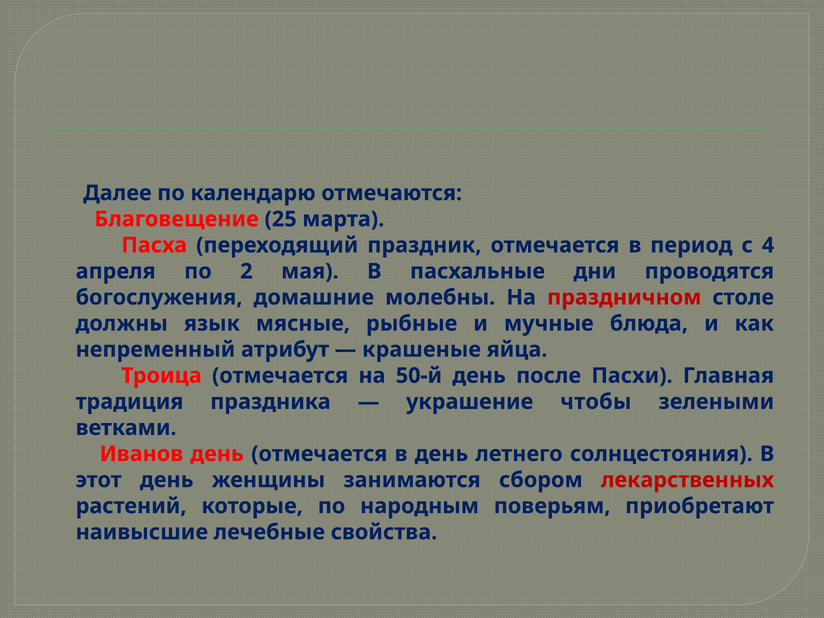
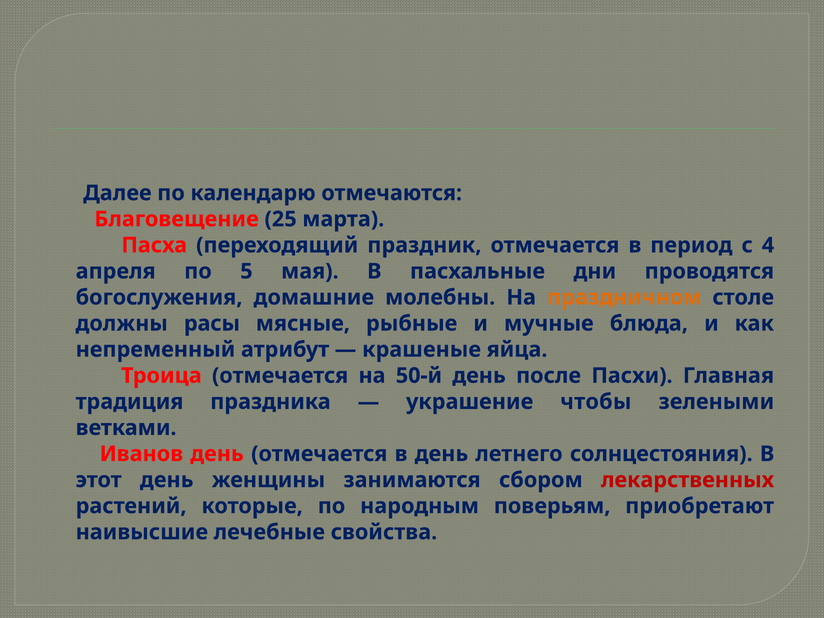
2: 2 -> 5
праздничном colour: red -> orange
язык: язык -> расы
